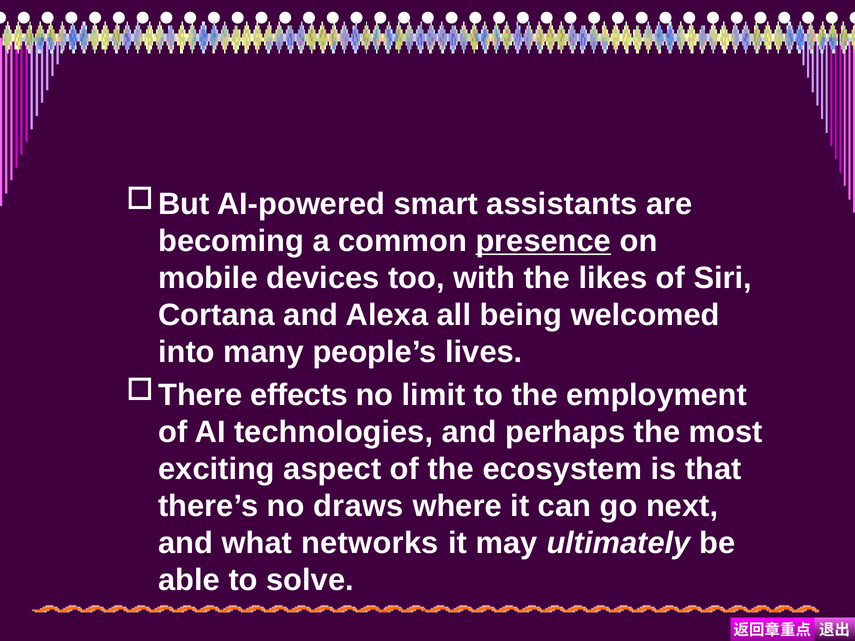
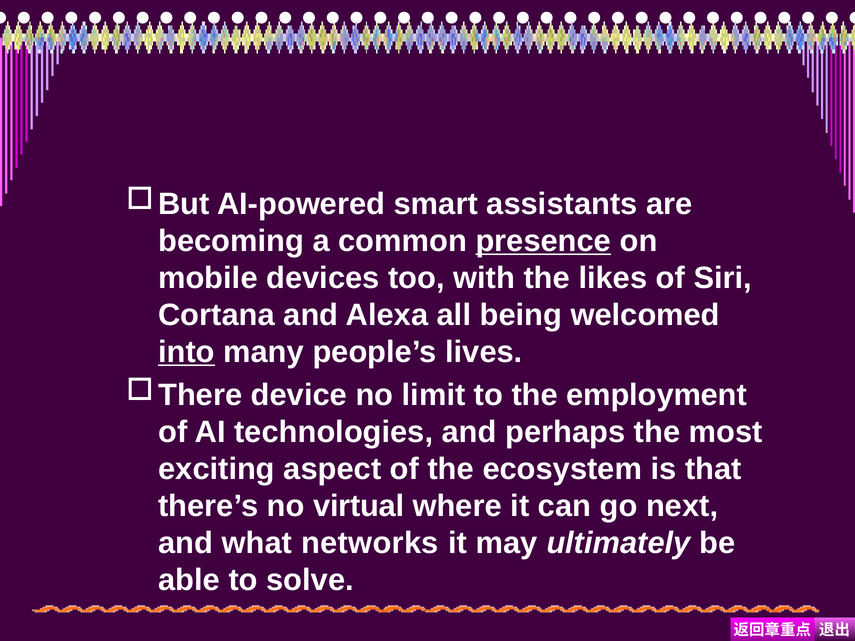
into underline: none -> present
effects: effects -> device
draws: draws -> virtual
